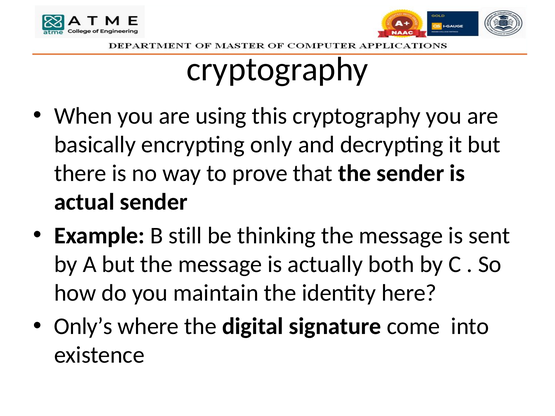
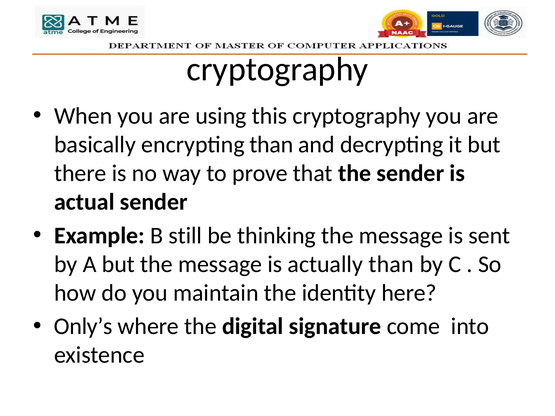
encrypting only: only -> than
actually both: both -> than
